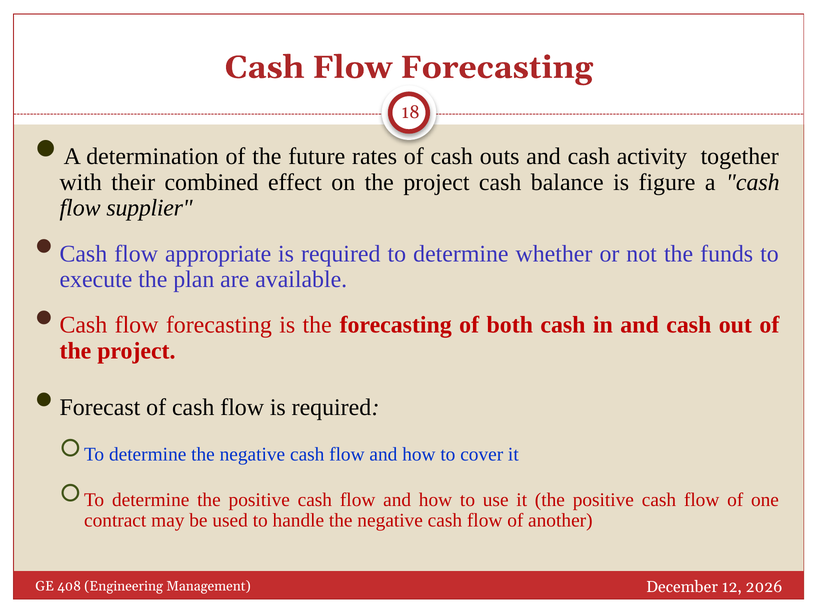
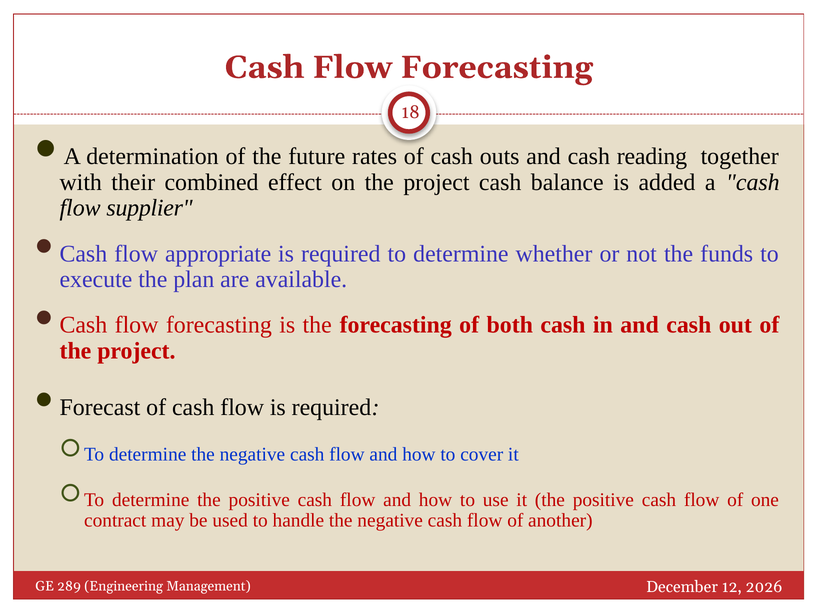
activity: activity -> reading
figure: figure -> added
408: 408 -> 289
